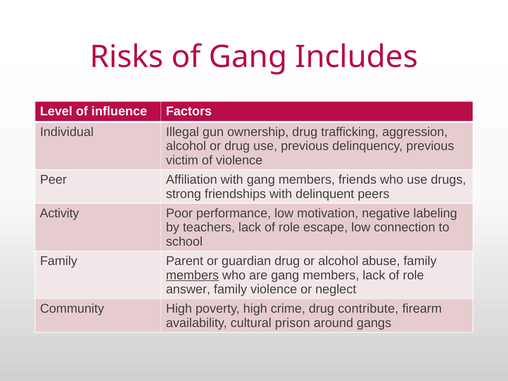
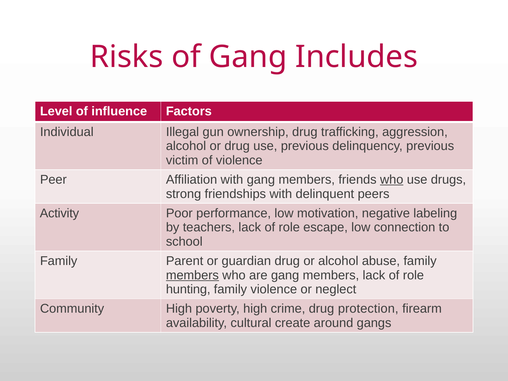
who at (392, 180) underline: none -> present
answer: answer -> hunting
contribute: contribute -> protection
prison: prison -> create
